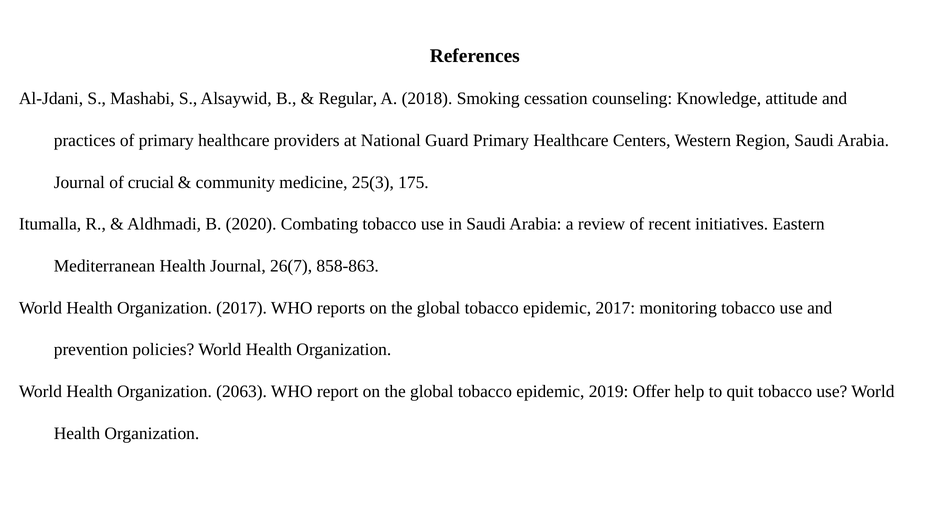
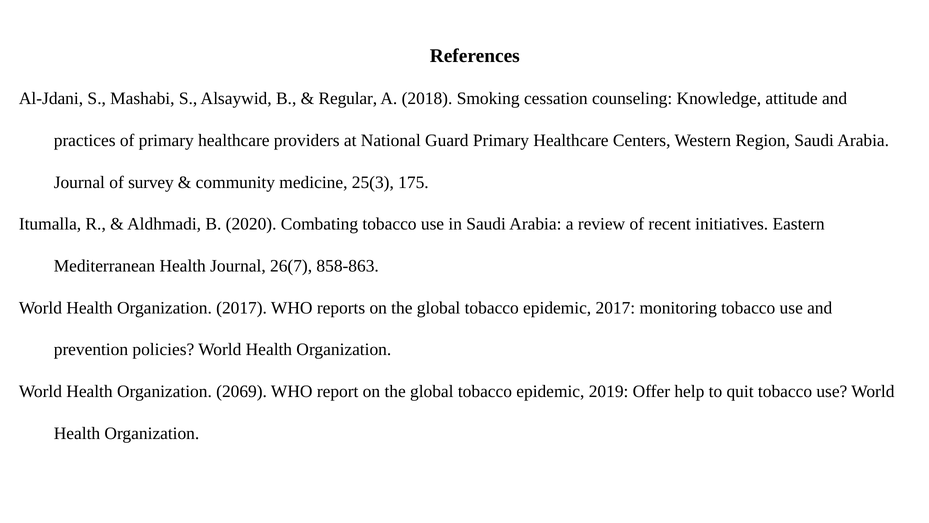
crucial: crucial -> survey
2063: 2063 -> 2069
